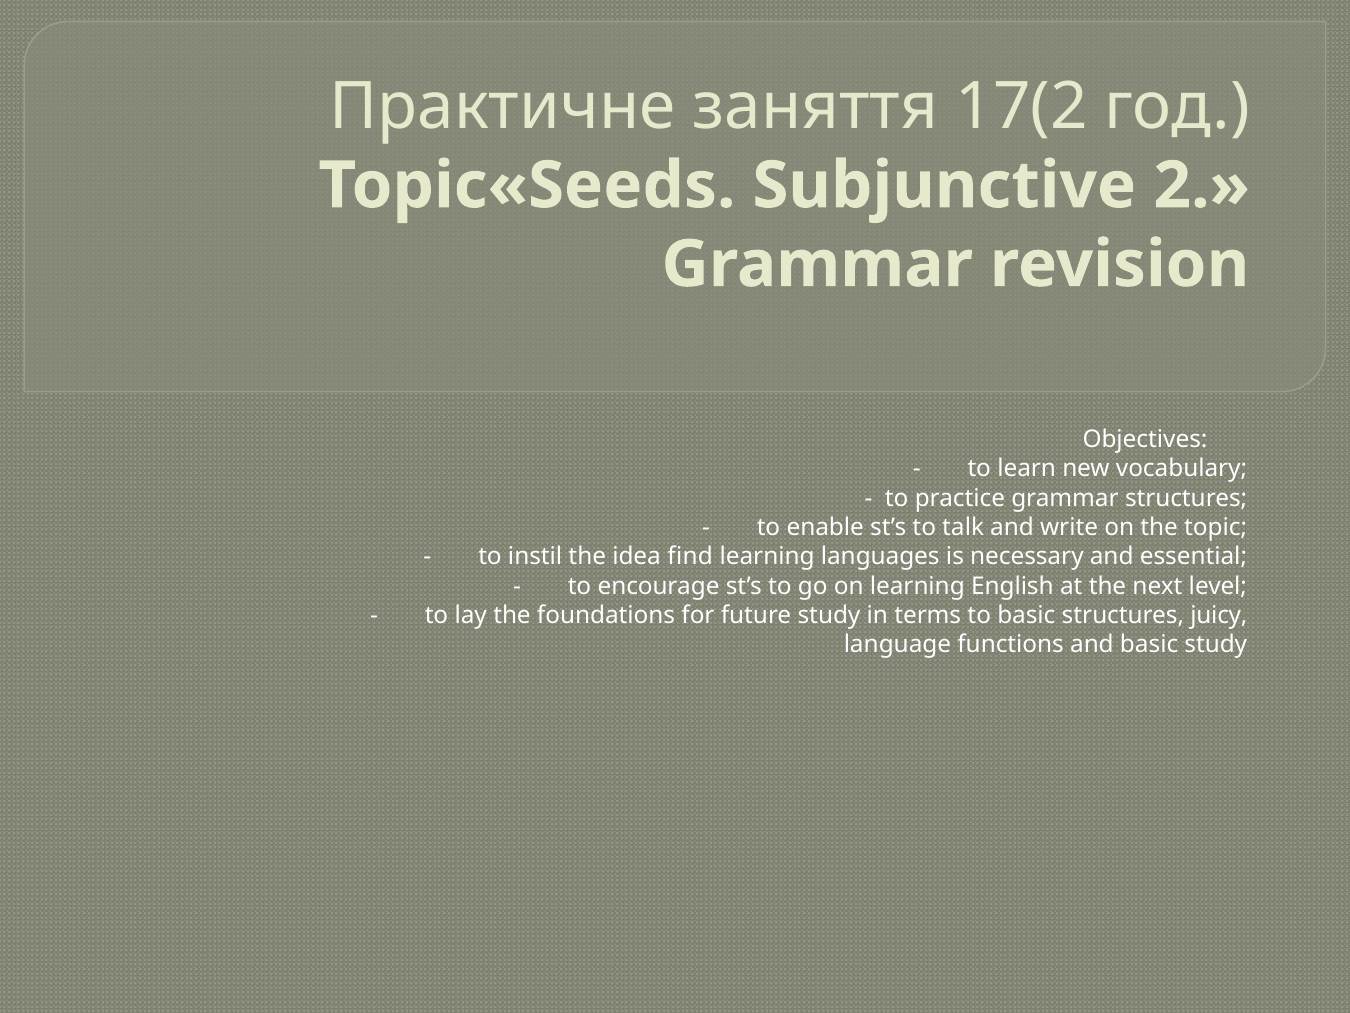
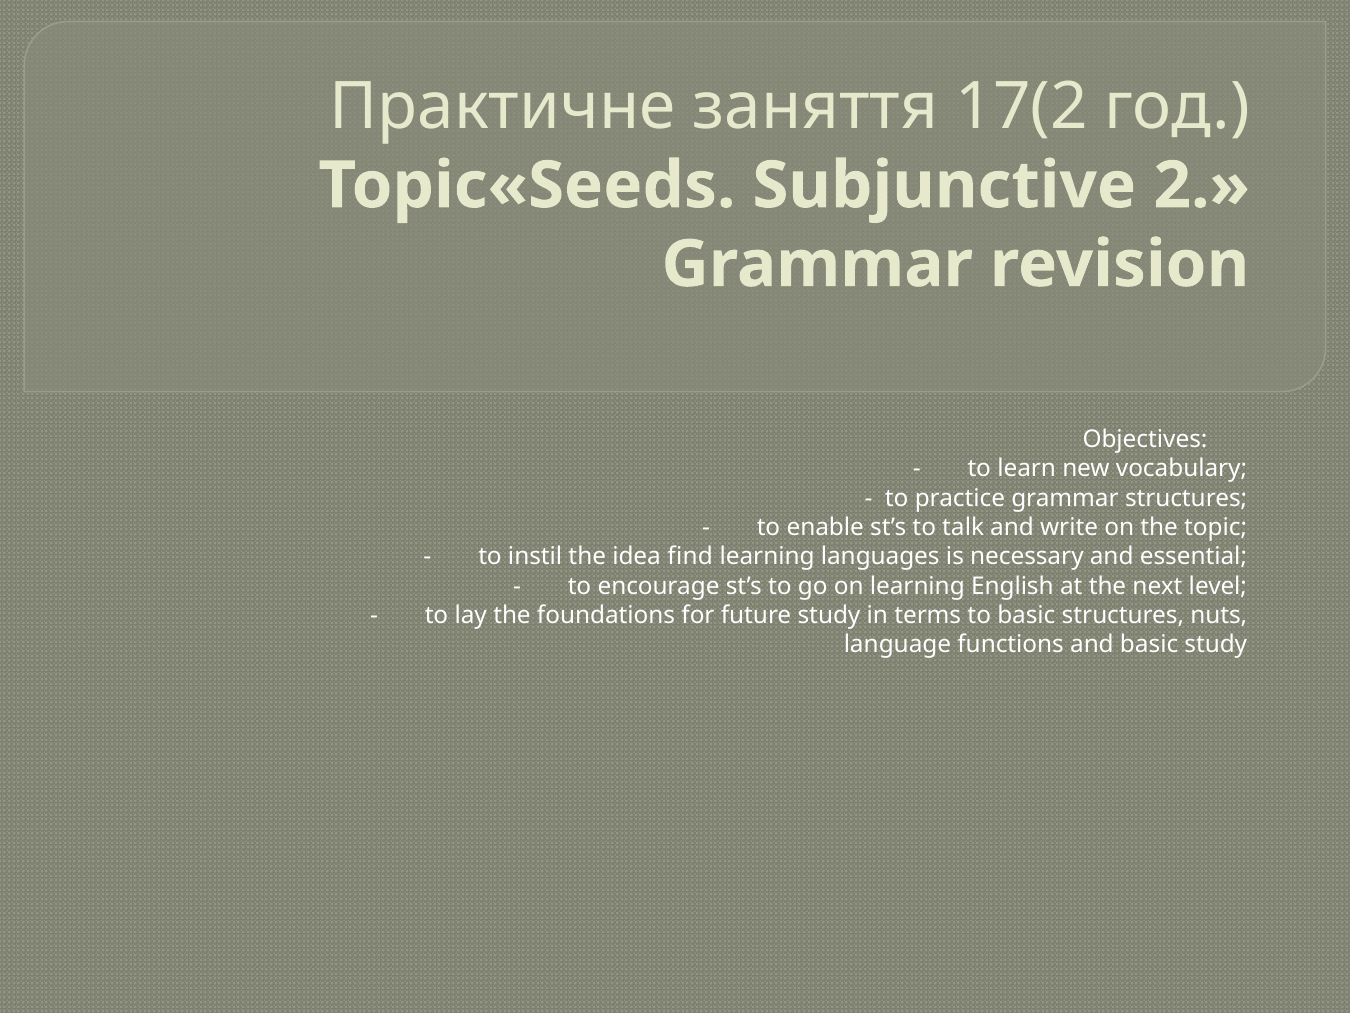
juicy: juicy -> nuts
